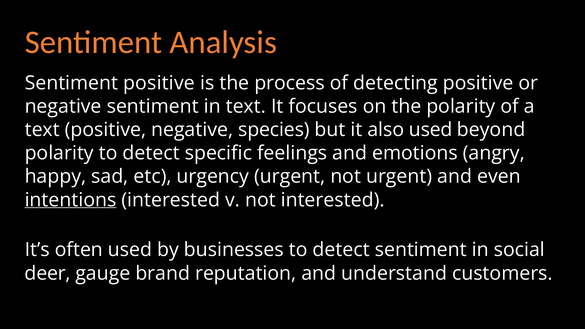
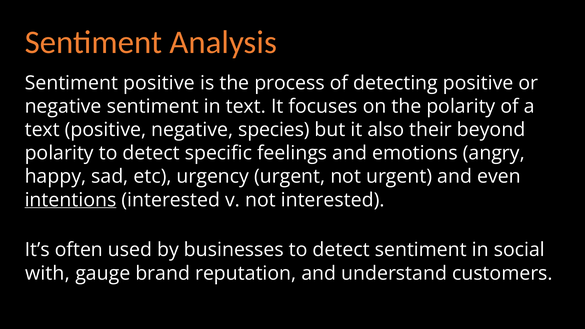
also used: used -> their
deer: deer -> with
